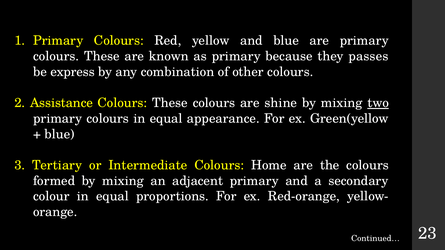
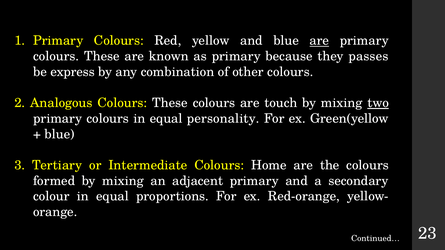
are at (319, 41) underline: none -> present
Assistance: Assistance -> Analogous
shine: shine -> touch
appearance: appearance -> personality
